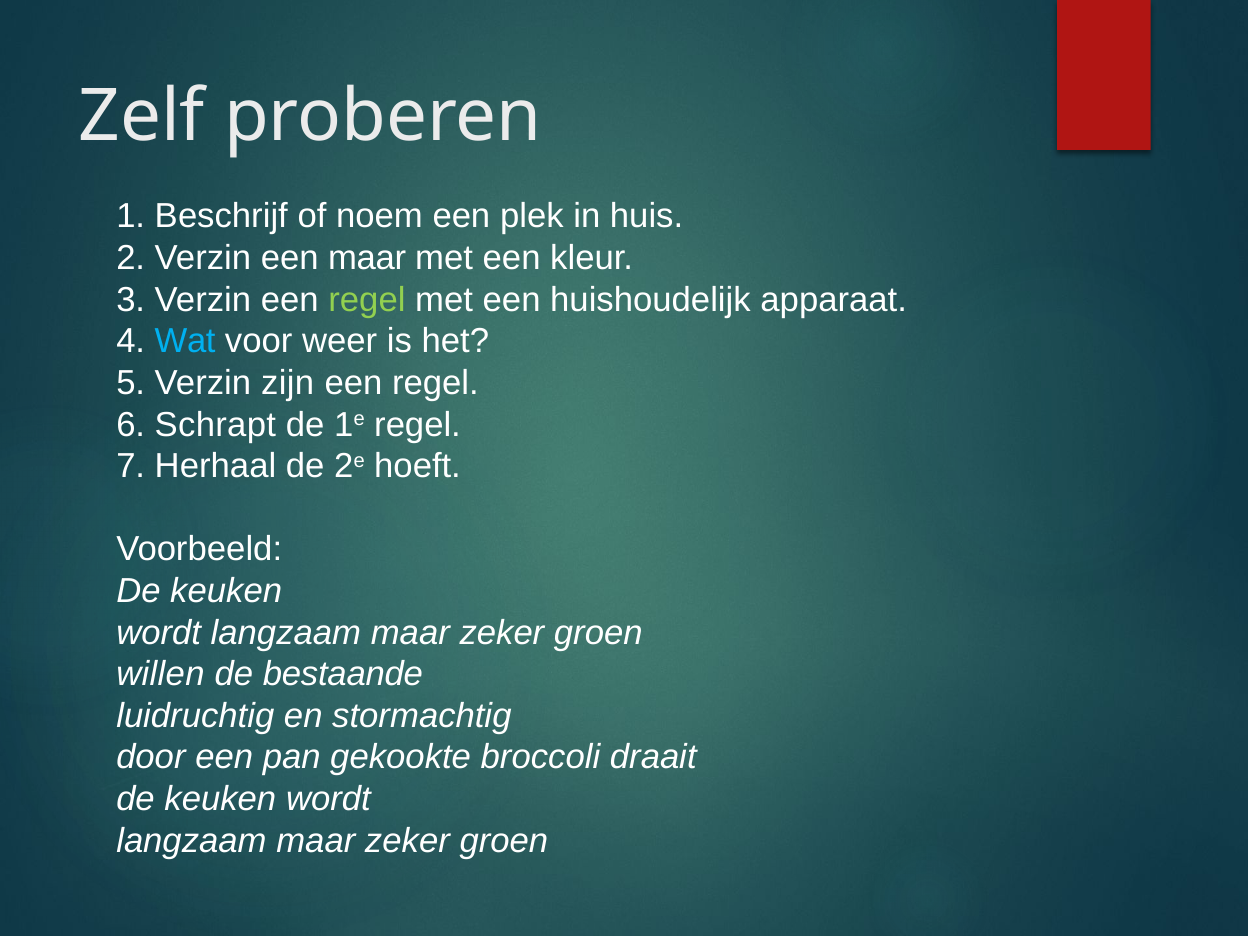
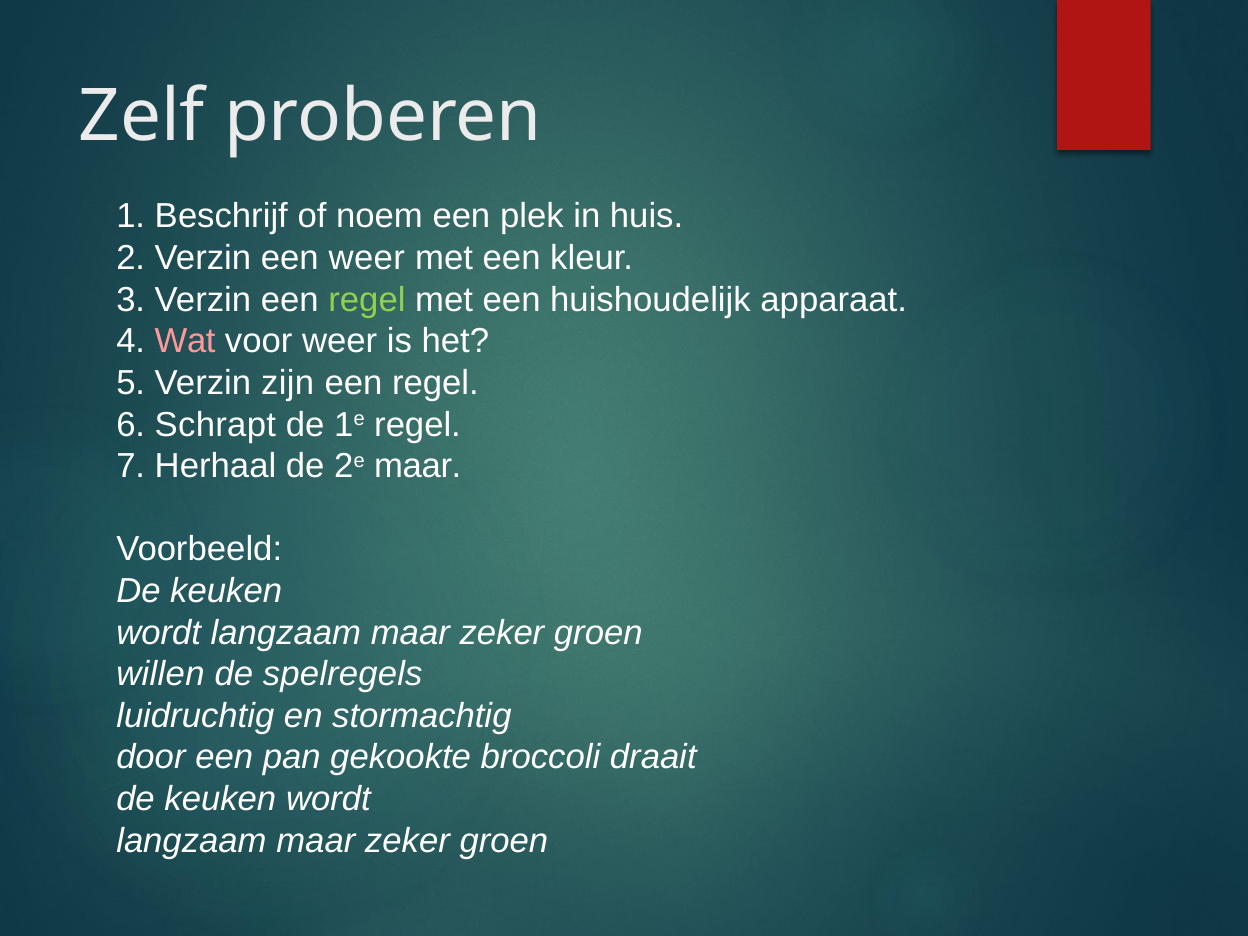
een maar: maar -> weer
Wat colour: light blue -> pink
2e hoeft: hoeft -> maar
bestaande: bestaande -> spelregels
